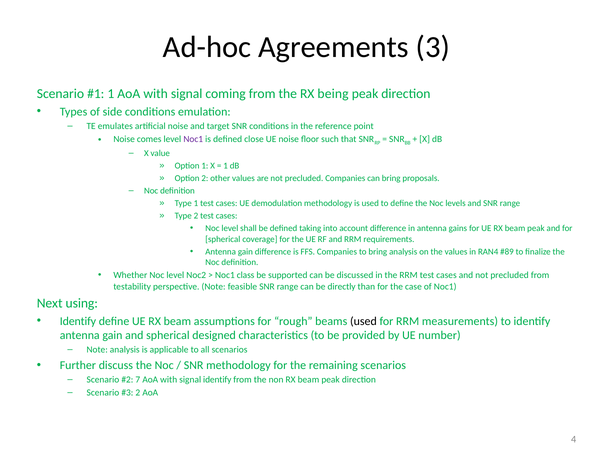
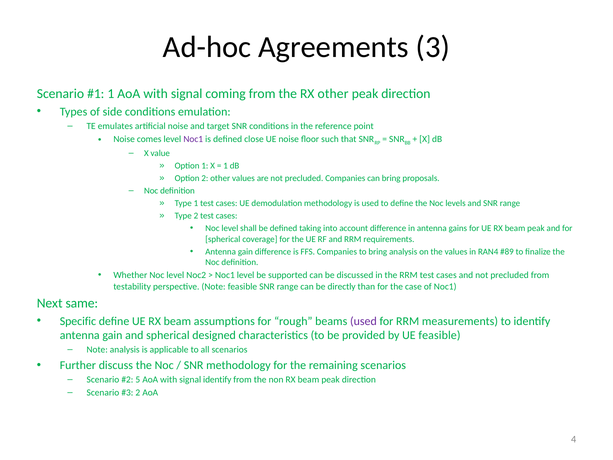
RX being: being -> other
Noc1 class: class -> level
using: using -> same
Identify at (78, 321): Identify -> Specific
used at (363, 321) colour: black -> purple
UE number: number -> feasible
7: 7 -> 5
